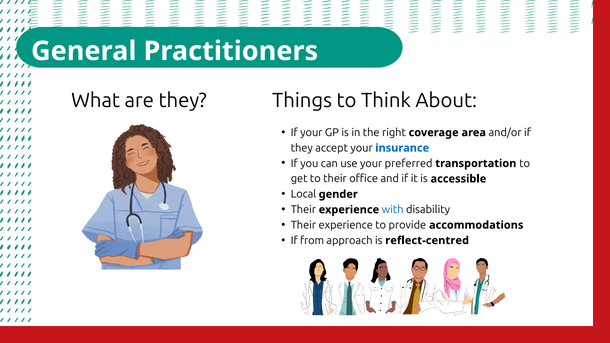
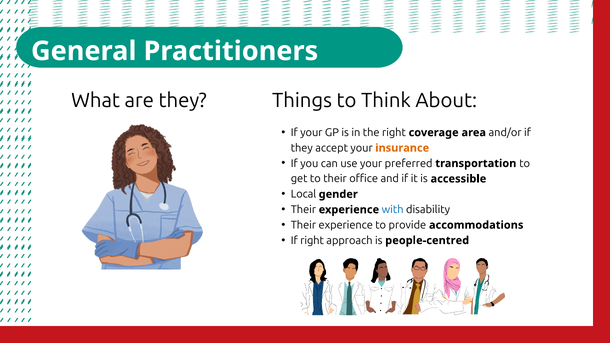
insurance colour: blue -> orange
If from: from -> right
reflect-centred: reflect-centred -> people-centred
